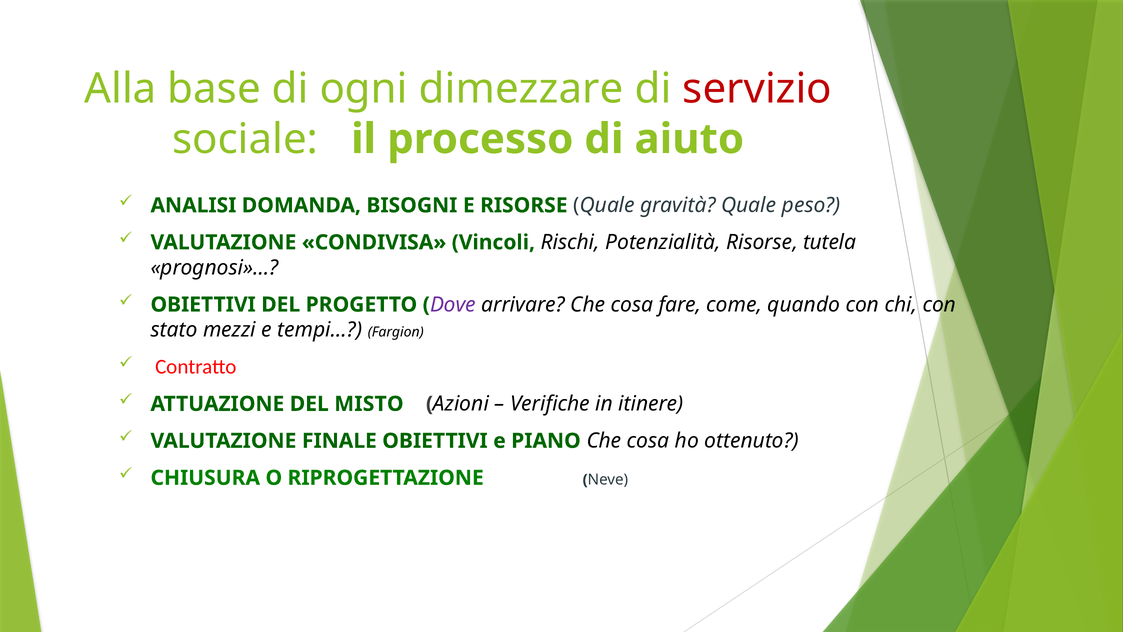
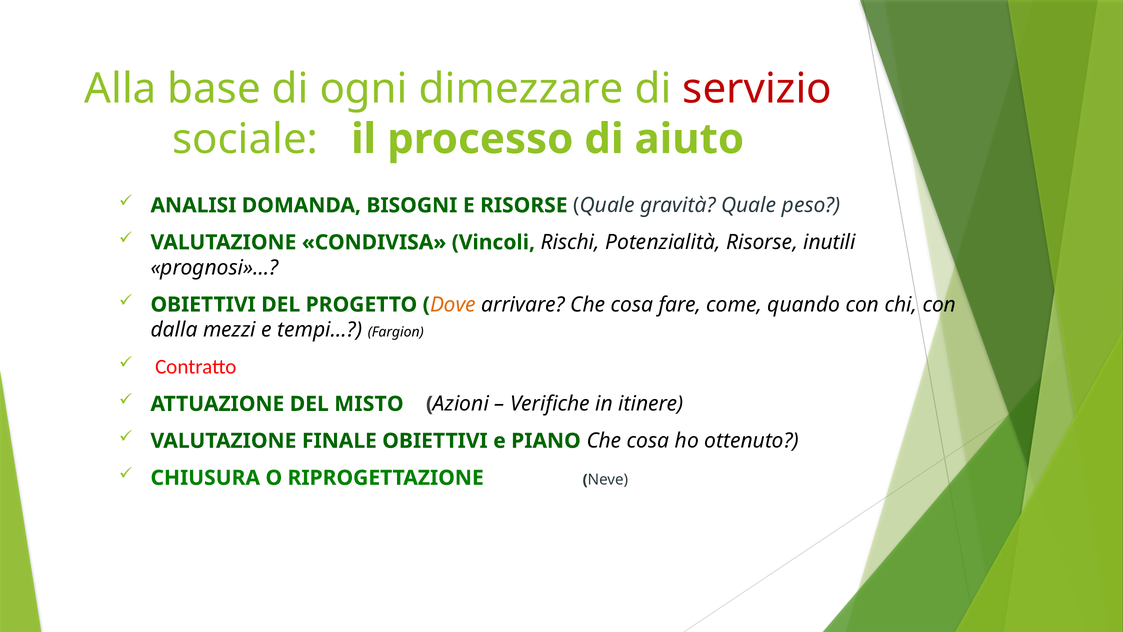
tutela: tutela -> inutili
Dove colour: purple -> orange
stato: stato -> dalla
